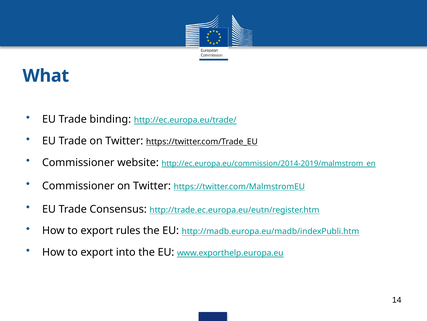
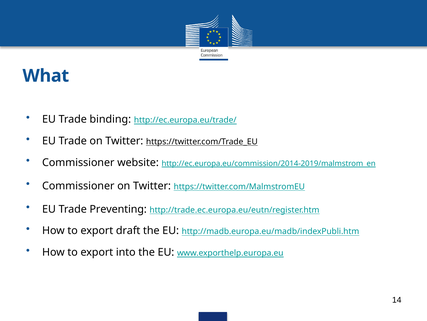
Consensus: Consensus -> Preventing
rules: rules -> draft
